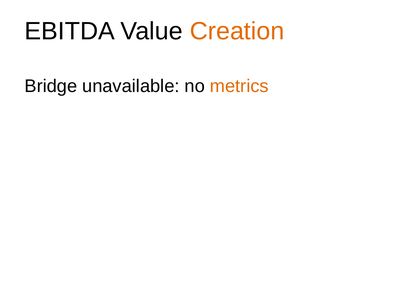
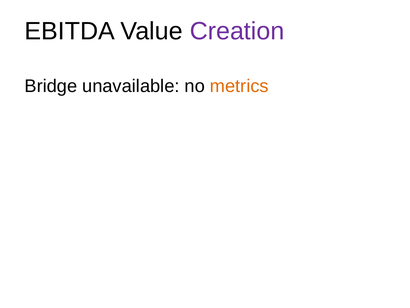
Creation colour: orange -> purple
